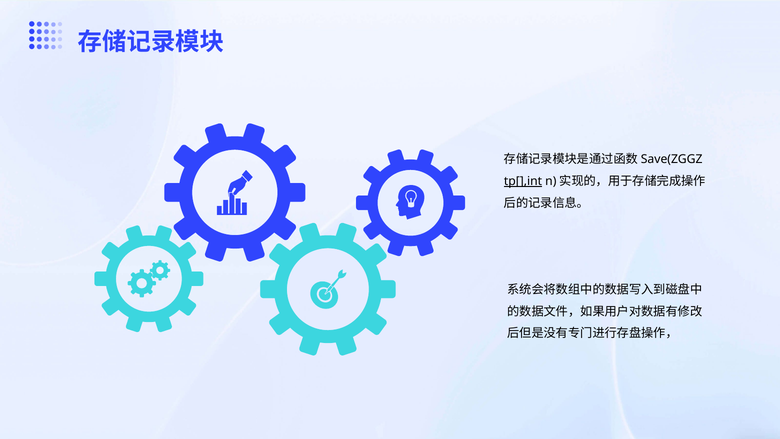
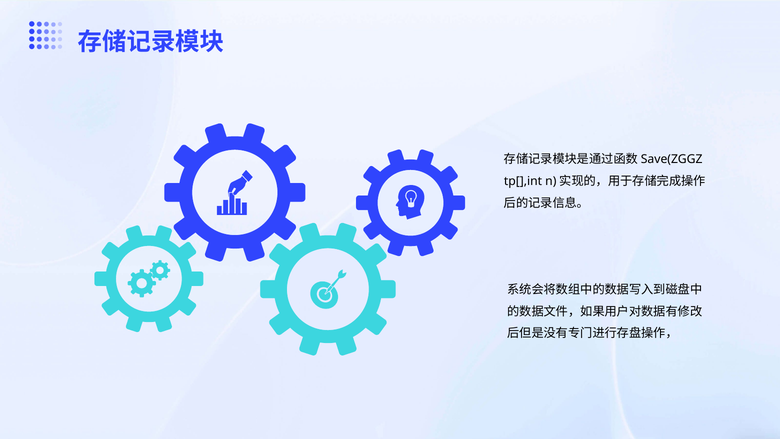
tp[],int underline: present -> none
